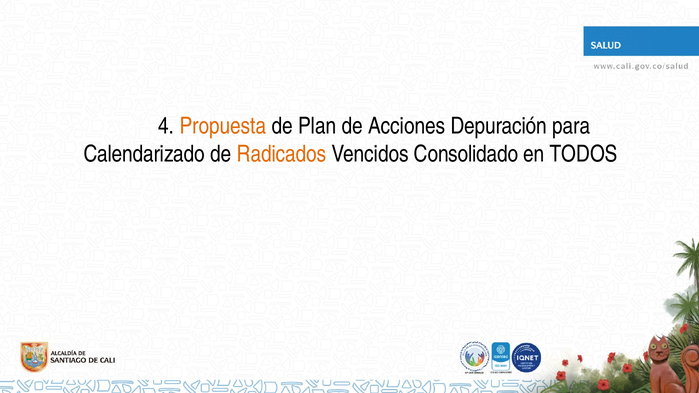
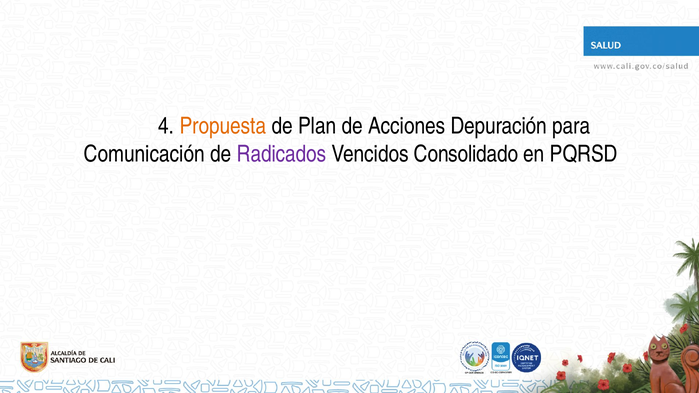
Calendarizado: Calendarizado -> Comunicación
Radicados colour: orange -> purple
TODOS: TODOS -> PQRSD
